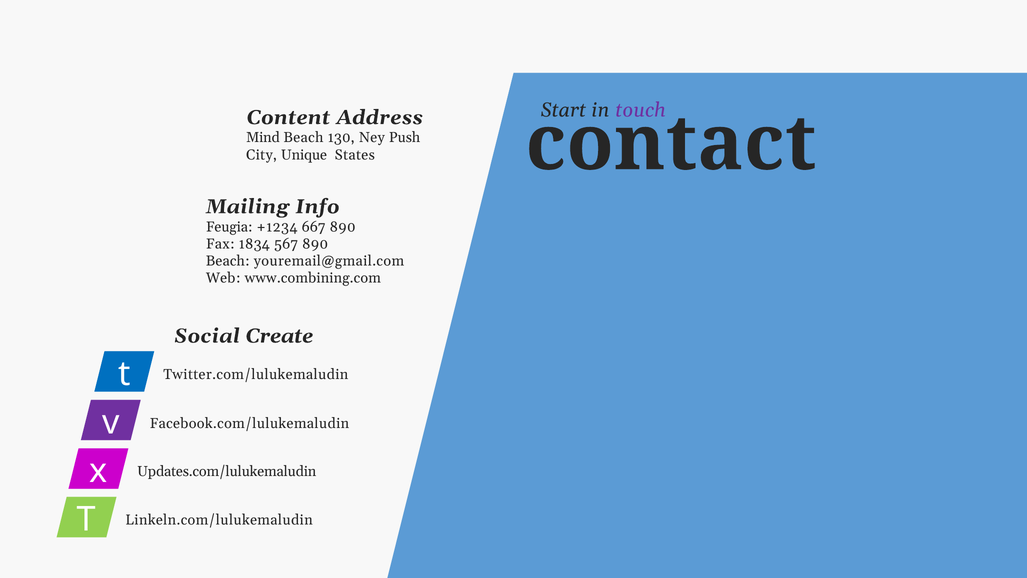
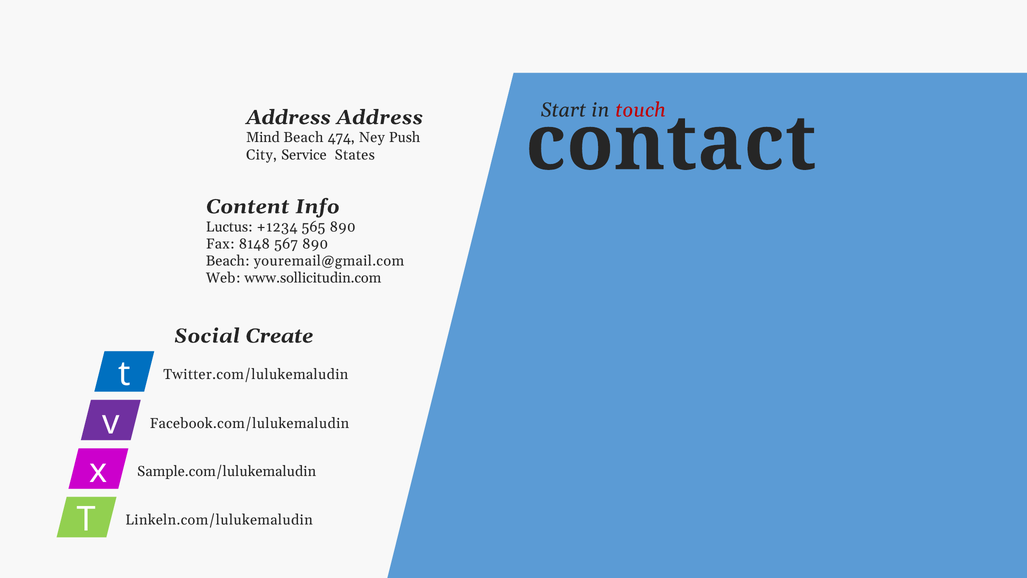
touch colour: purple -> red
Content at (288, 117): Content -> Address
130: 130 -> 474
Unique: Unique -> Service
Mailing: Mailing -> Content
Feugia: Feugia -> Luctus
667: 667 -> 565
1834: 1834 -> 8148
www.combining.com: www.combining.com -> www.sollicitudin.com
Updates.com/lulukemaludin: Updates.com/lulukemaludin -> Sample.com/lulukemaludin
